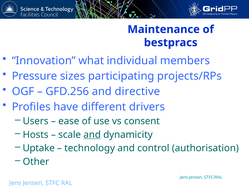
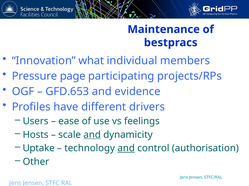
sizes: sizes -> page
GFD.256: GFD.256 -> GFD.653
directive: directive -> evidence
consent: consent -> feelings
and at (126, 149) underline: none -> present
